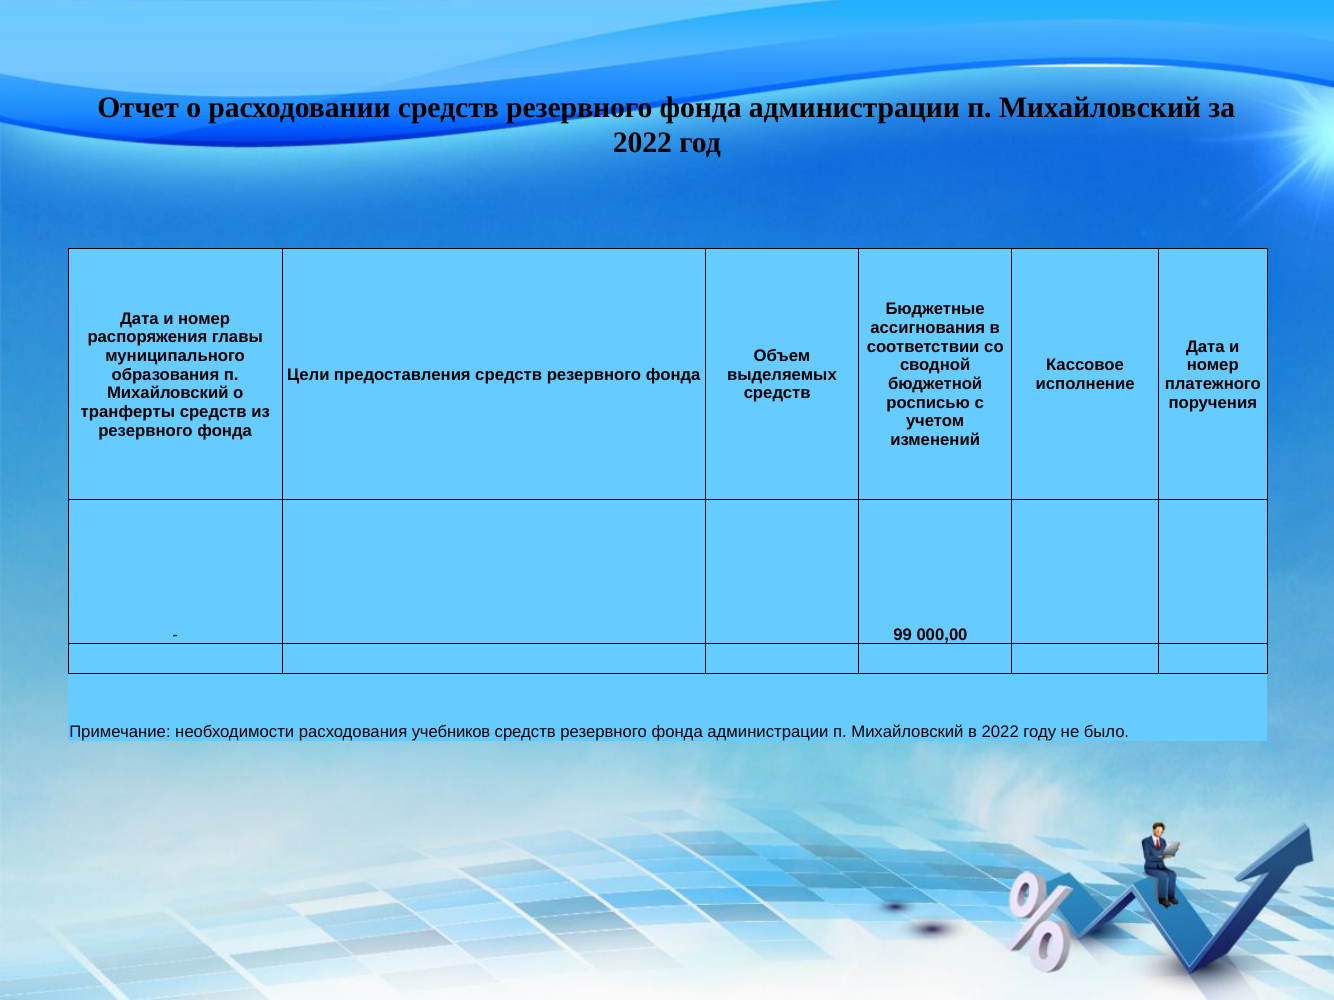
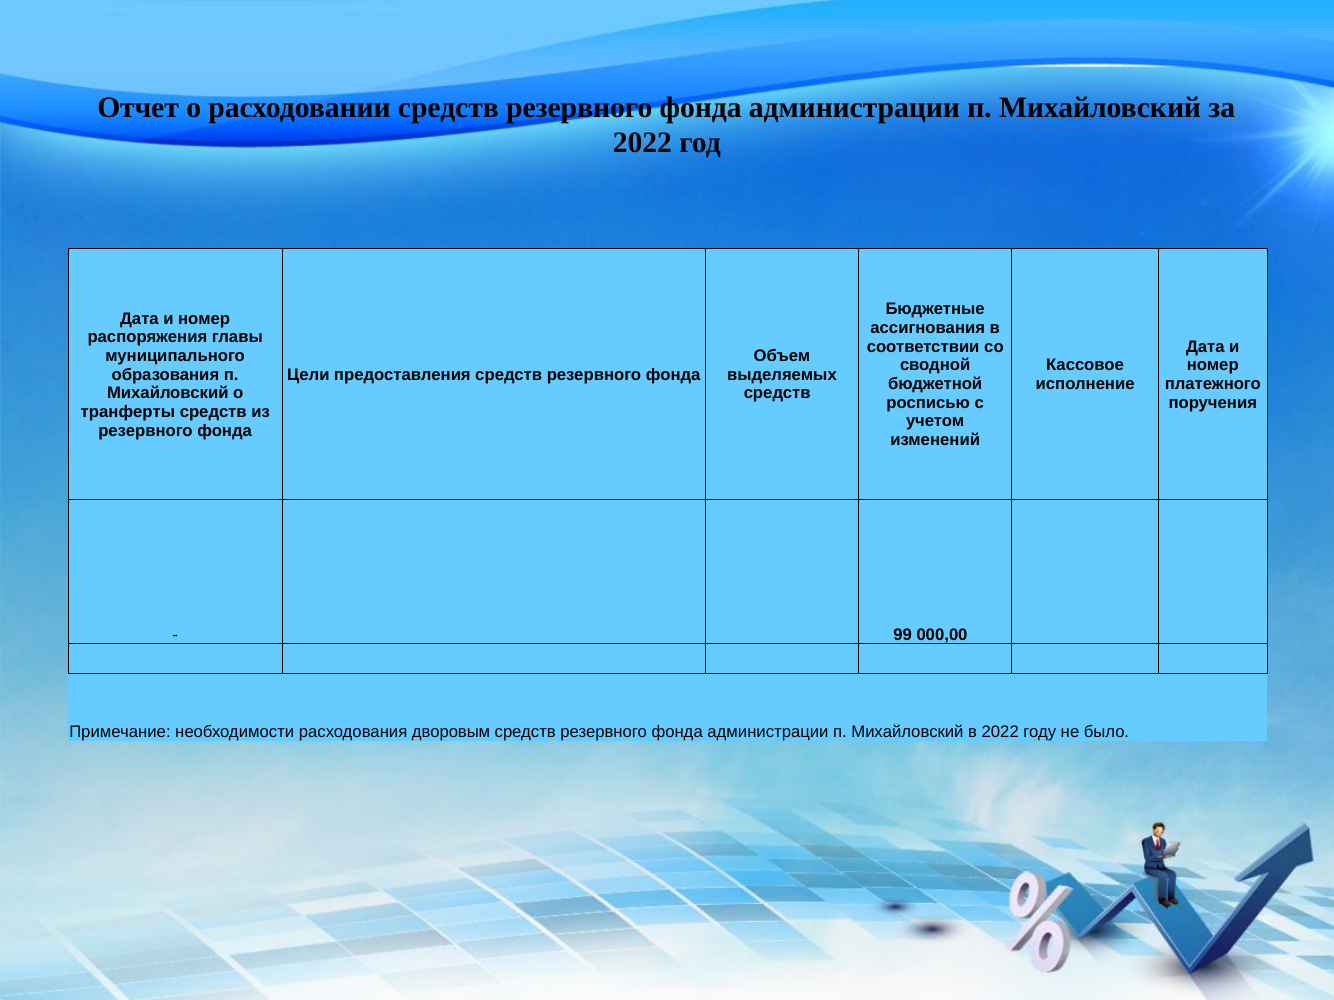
учебников: учебников -> дворовым
